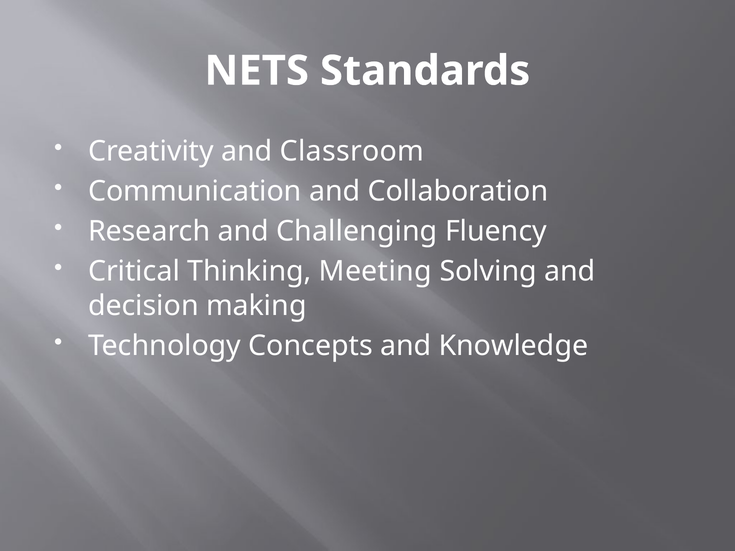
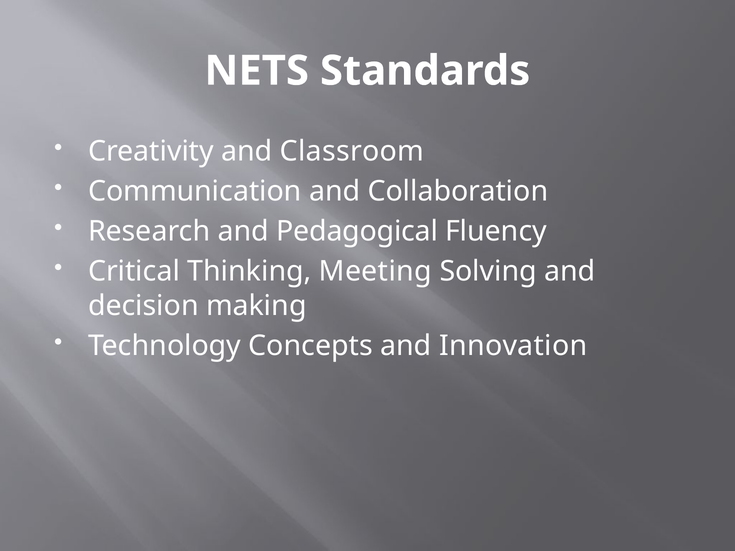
Challenging: Challenging -> Pedagogical
Knowledge: Knowledge -> Innovation
